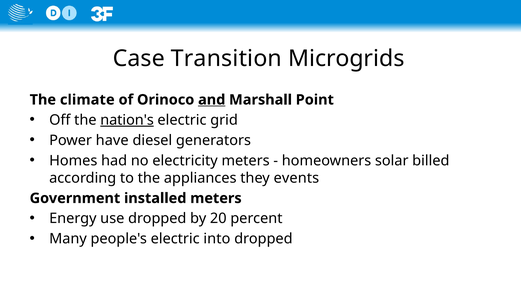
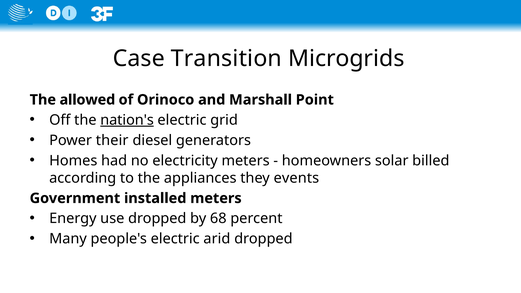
climate: climate -> allowed
and underline: present -> none
have: have -> their
20: 20 -> 68
into: into -> arid
